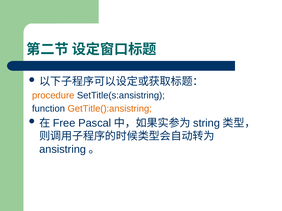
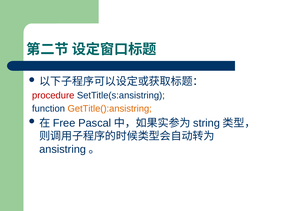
procedure colour: orange -> red
